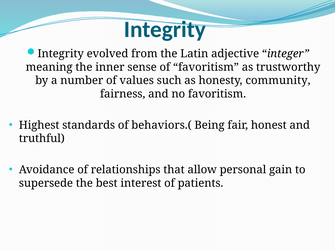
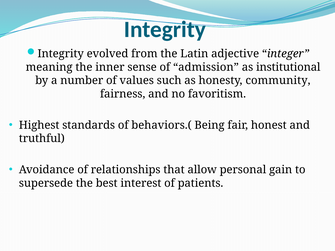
of favoritism: favoritism -> admission
trustworthy: trustworthy -> institutional
